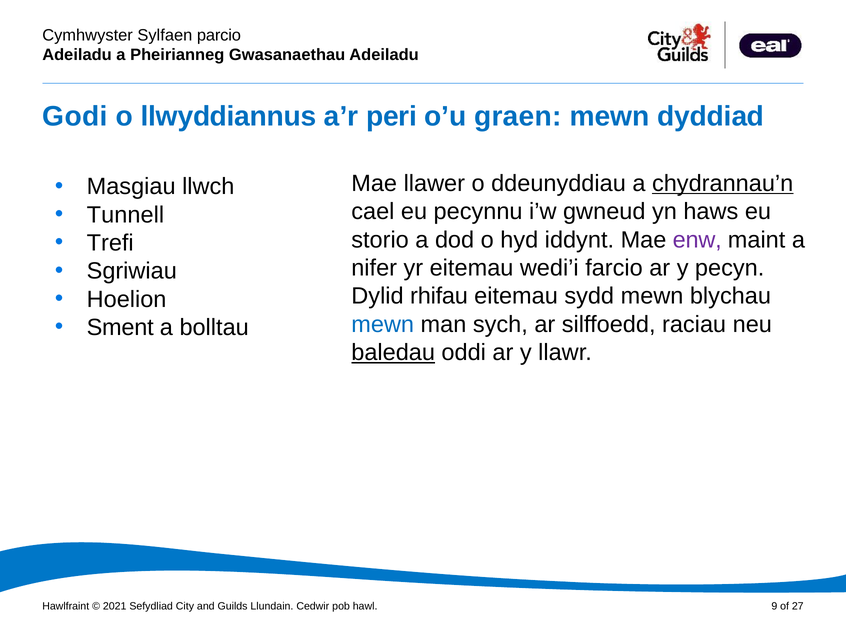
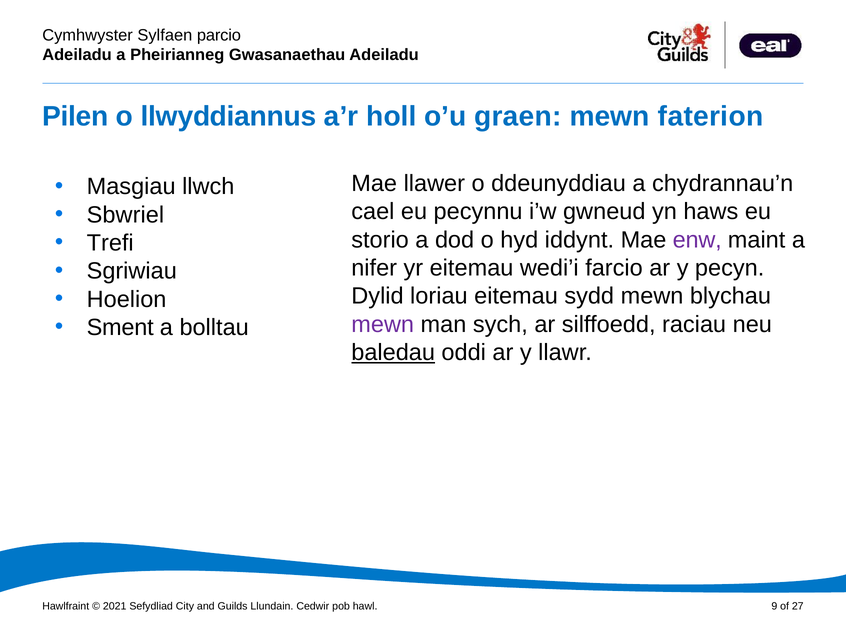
Godi: Godi -> Pilen
peri: peri -> holl
dyddiad: dyddiad -> faterion
chydrannau’n underline: present -> none
Tunnell: Tunnell -> Sbwriel
rhifau: rhifau -> loriau
mewn at (383, 325) colour: blue -> purple
